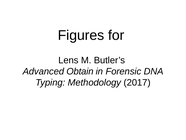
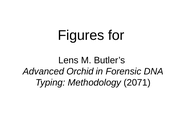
Obtain: Obtain -> Orchid
2017: 2017 -> 2071
